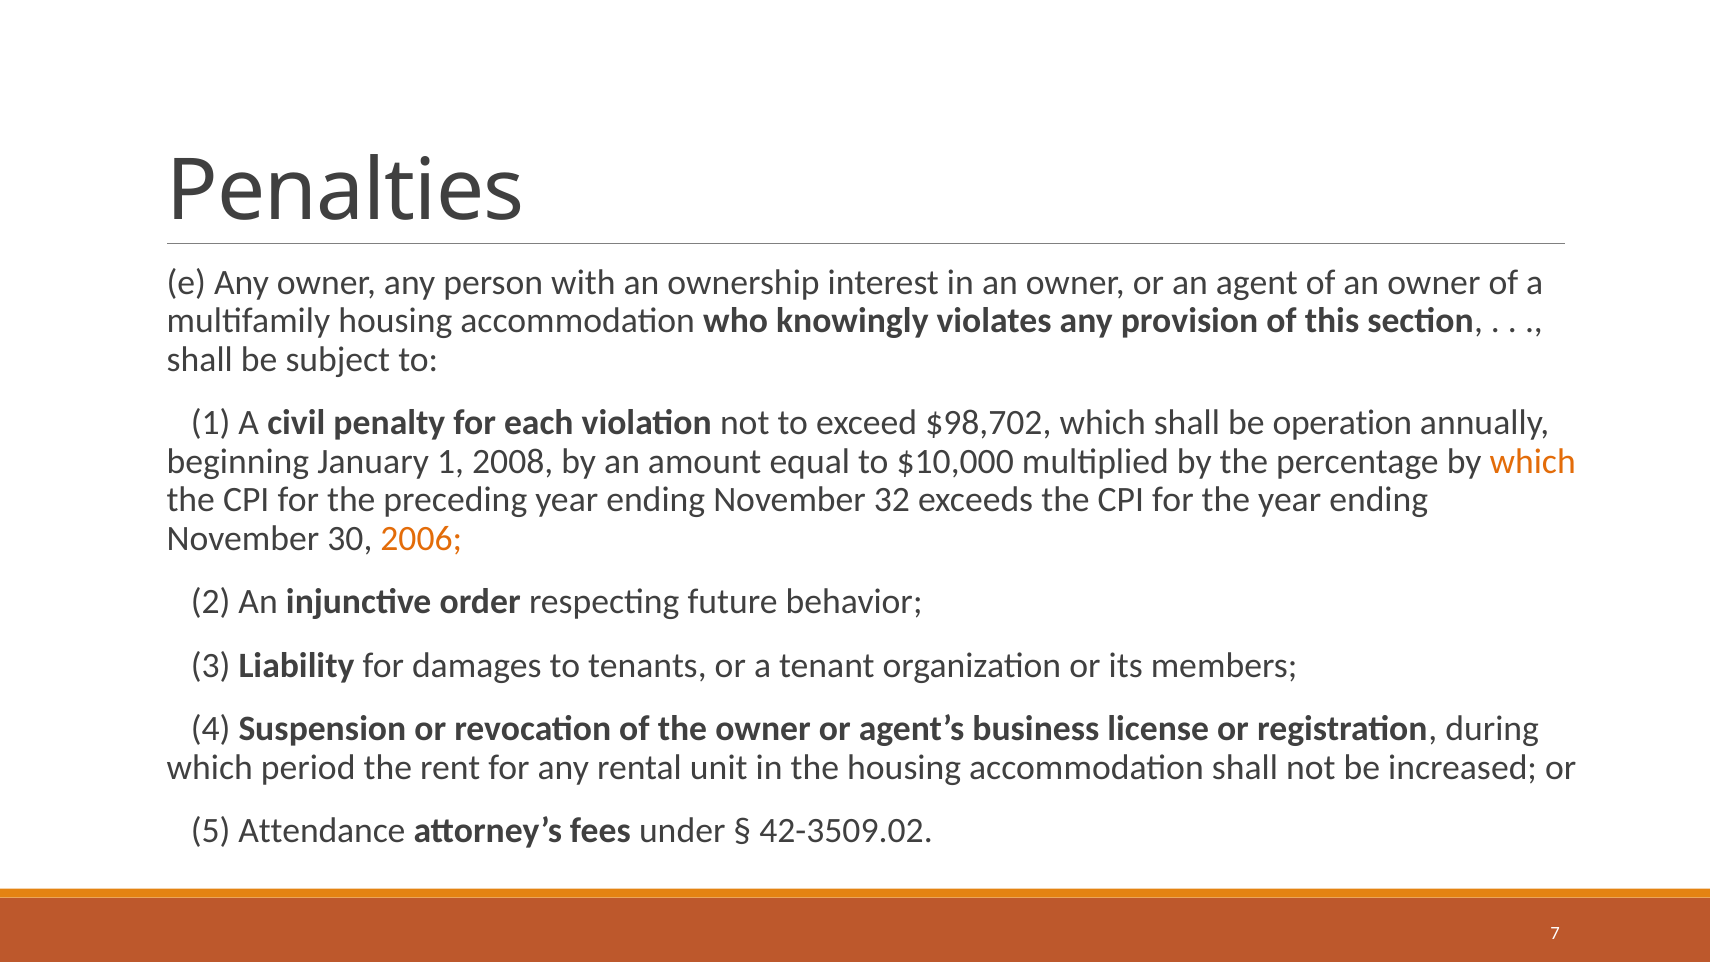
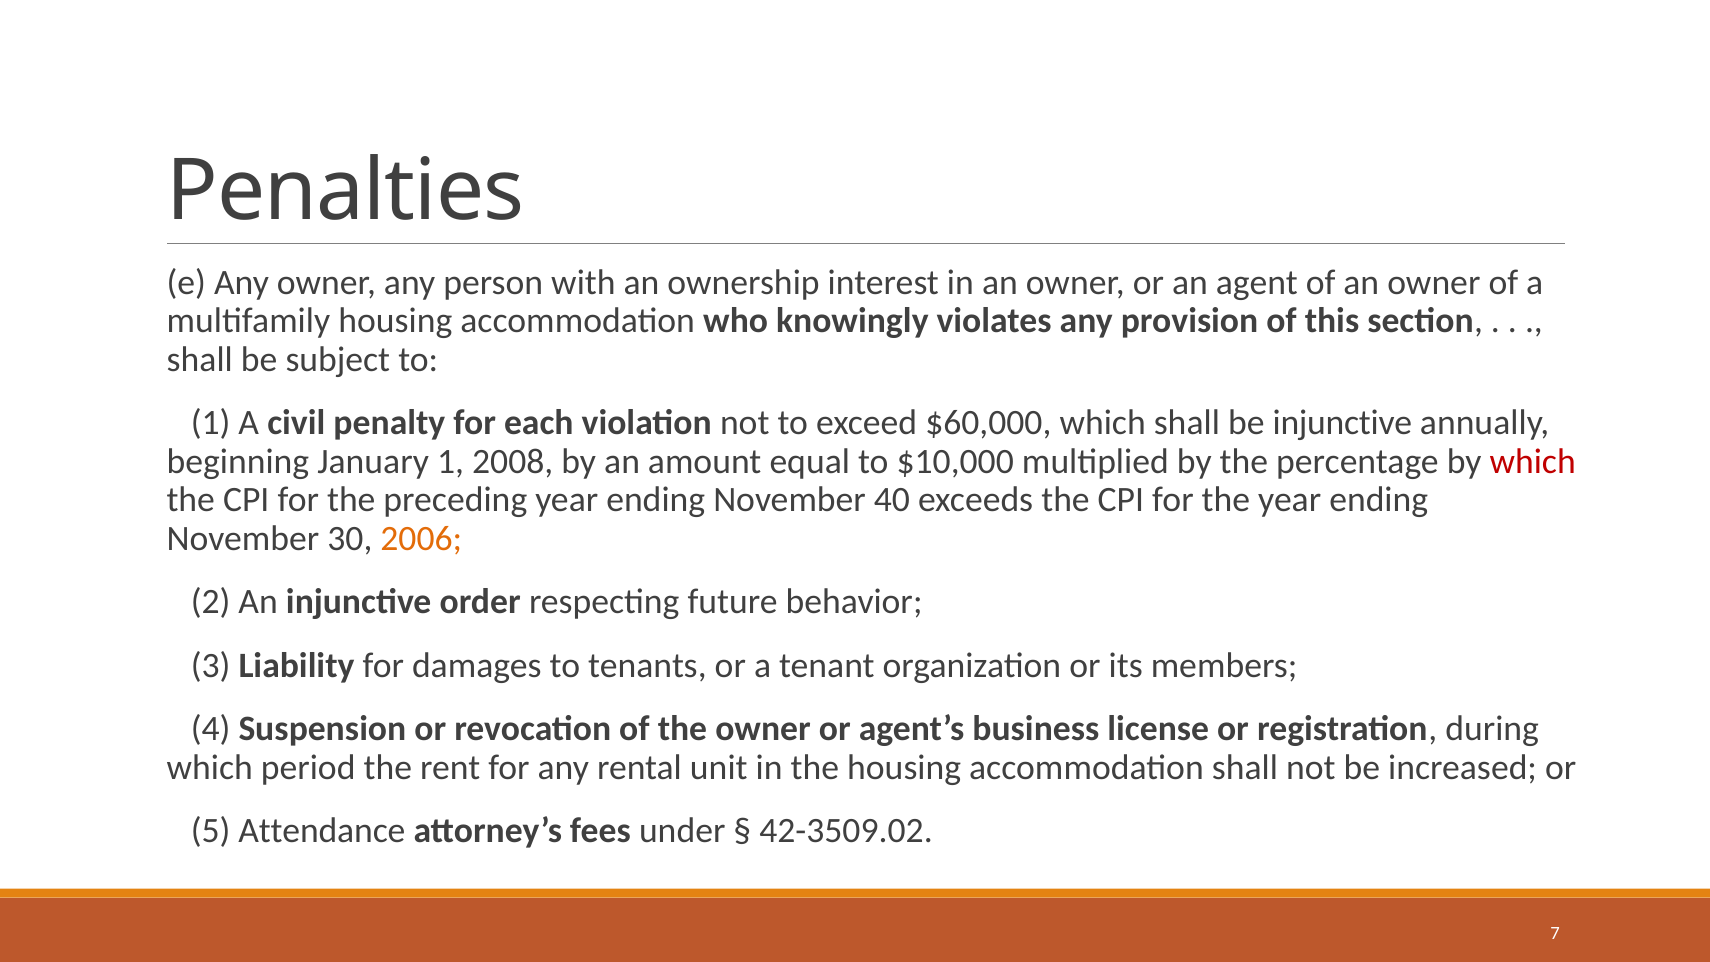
$98,702: $98,702 -> $60,000
be operation: operation -> injunctive
which at (1533, 461) colour: orange -> red
32: 32 -> 40
